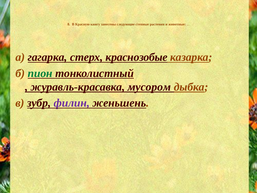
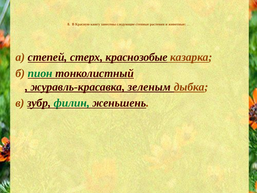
гагарка: гагарка -> степей
мусором: мусором -> зеленым
филин colour: purple -> green
